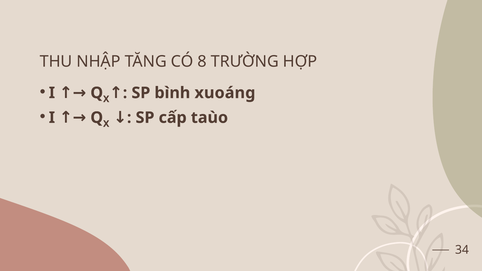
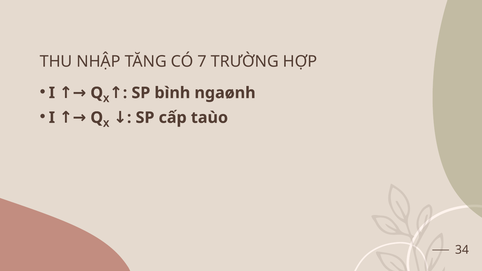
8: 8 -> 7
xuoáng: xuoáng -> ngaønh
